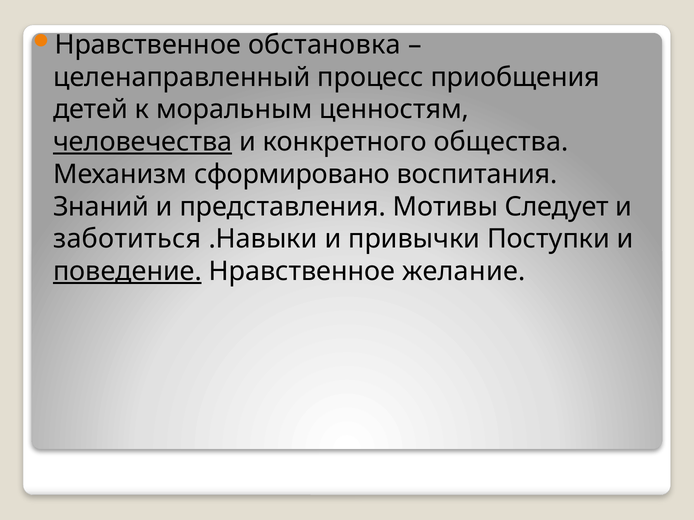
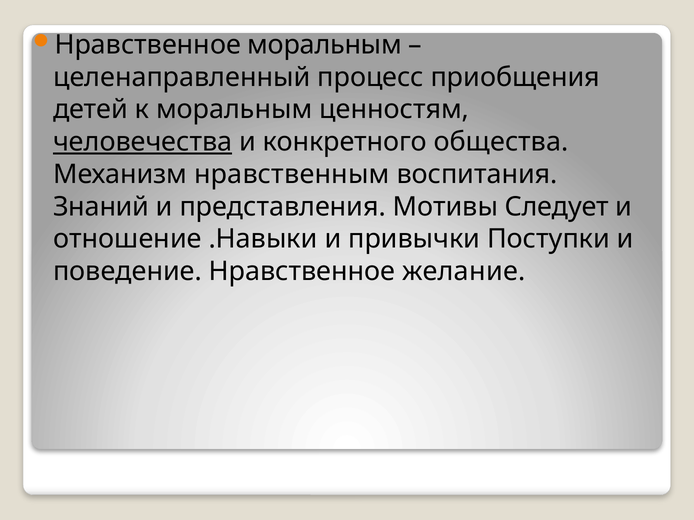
Нравственное обстановка: обстановка -> моральным
сформировано: сформировано -> нравственным
заботиться: заботиться -> отношение
поведение underline: present -> none
